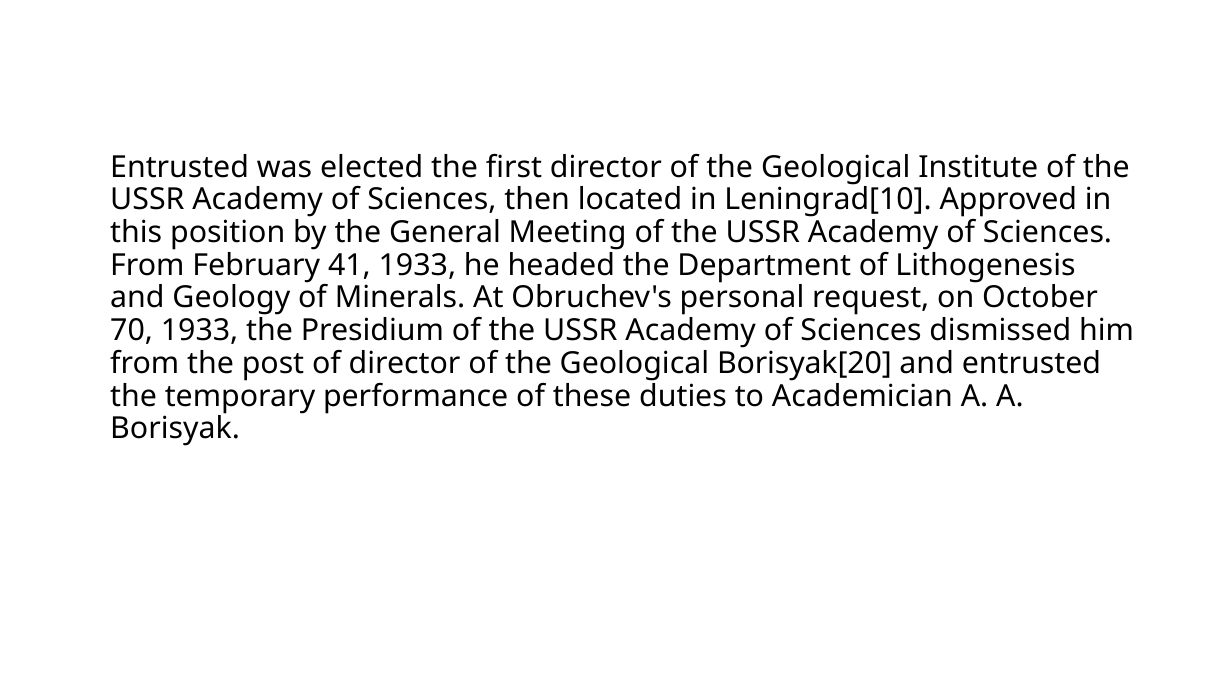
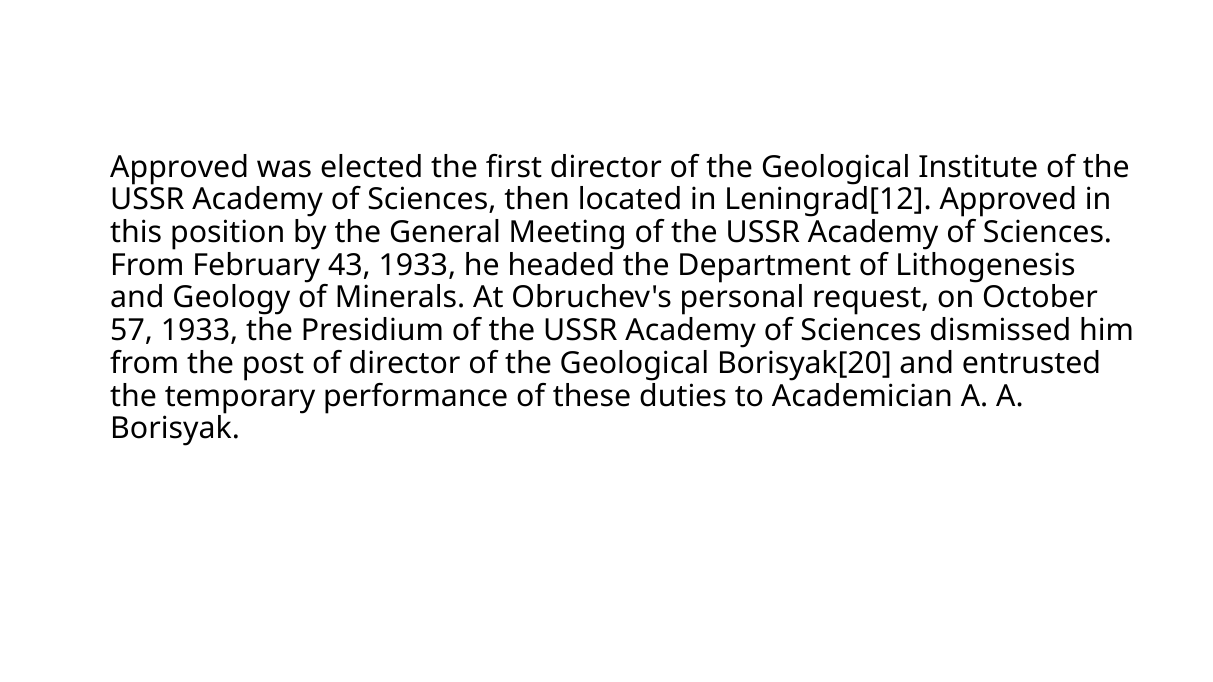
Entrusted at (180, 167): Entrusted -> Approved
Leningrad[10: Leningrad[10 -> Leningrad[12
41: 41 -> 43
70: 70 -> 57
